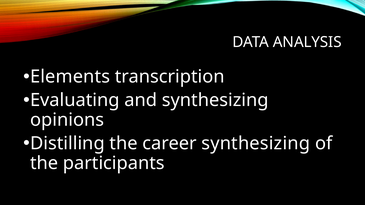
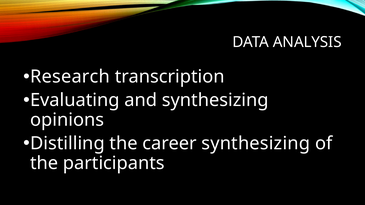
Elements: Elements -> Research
